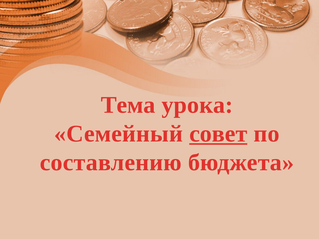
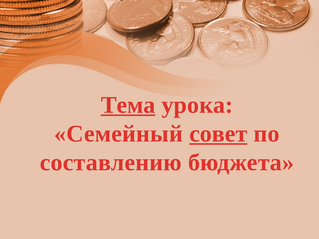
Тема underline: none -> present
